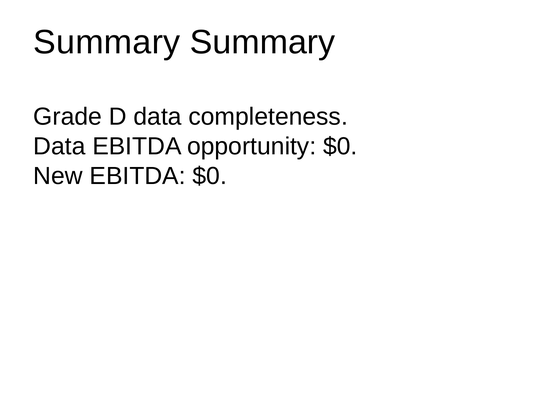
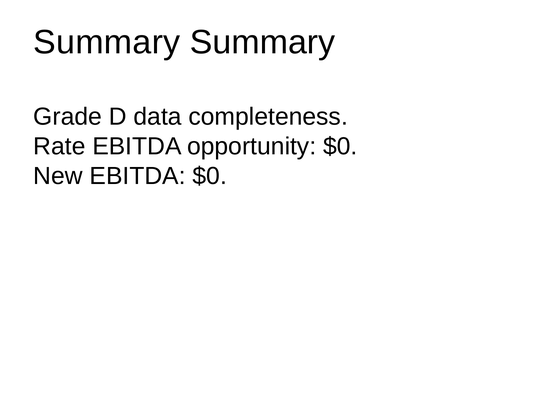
Data at (59, 146): Data -> Rate
